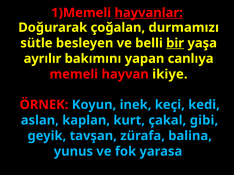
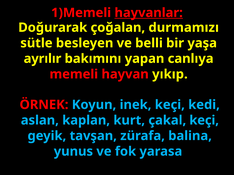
bir underline: present -> none
ikiye: ikiye -> yıkıp
çakal gibi: gibi -> keçi
